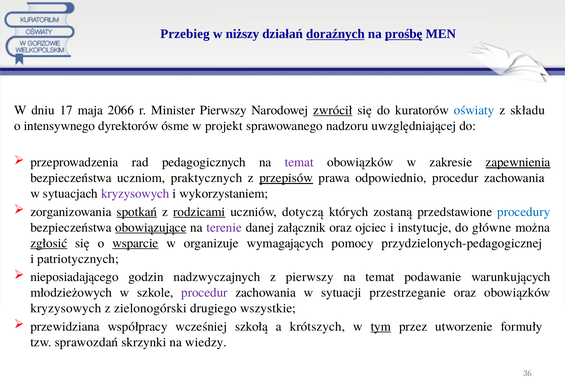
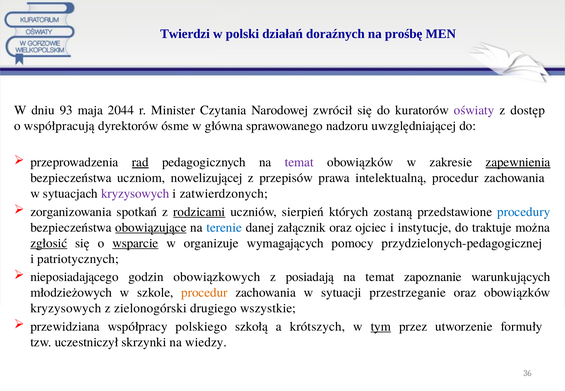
Przebieg: Przebieg -> Twierdzi
niższy: niższy -> polski
doraźnych underline: present -> none
prośbę underline: present -> none
17: 17 -> 93
2066: 2066 -> 2044
Minister Pierwszy: Pierwszy -> Czytania
zwrócił underline: present -> none
oświaty colour: blue -> purple
składu: składu -> dostęp
intensywnego: intensywnego -> współpracują
projekt: projekt -> główna
rad underline: none -> present
praktycznych: praktycznych -> nowelizującej
przepisów underline: present -> none
odpowiednio: odpowiednio -> intelektualną
wykorzystaniem: wykorzystaniem -> zatwierdzonych
spotkań underline: present -> none
dotyczą: dotyczą -> sierpień
terenie colour: purple -> blue
główne: główne -> traktuje
nadzwyczajnych: nadzwyczajnych -> obowiązkowych
z pierwszy: pierwszy -> posiadają
podawanie: podawanie -> zapoznanie
procedur at (204, 293) colour: purple -> orange
wcześniej: wcześniej -> polskiego
sprawozdań: sprawozdań -> uczestniczył
